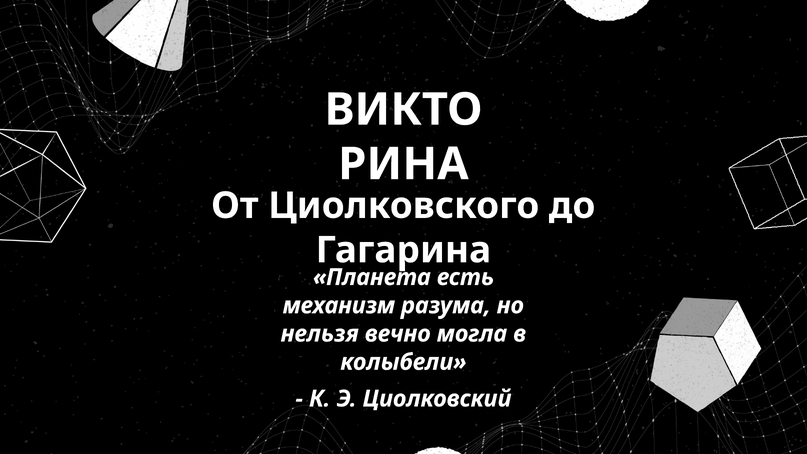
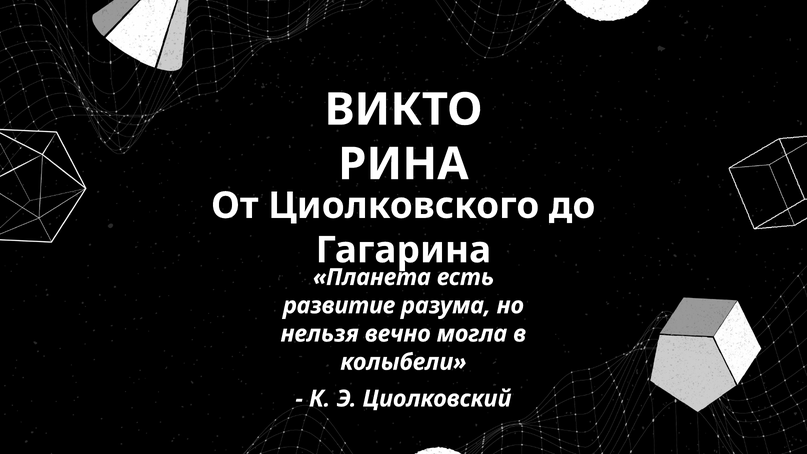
механизм: механизм -> развитие
